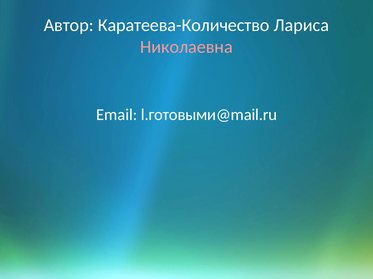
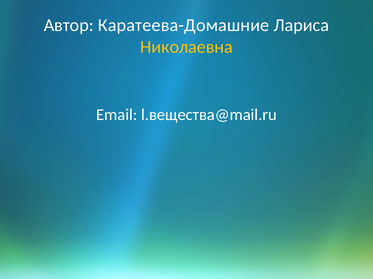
Каратеева-Количество: Каратеева-Количество -> Каратеева-Домашние
Николаевна colour: pink -> yellow
l.готовыми@mail.ru: l.готовыми@mail.ru -> l.вещества@mail.ru
